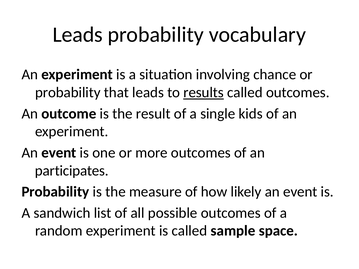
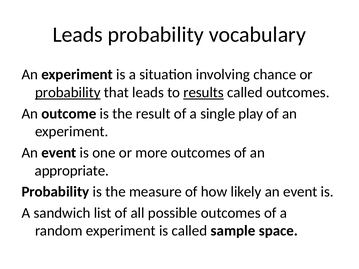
probability at (68, 93) underline: none -> present
kids: kids -> play
participates: participates -> appropriate
